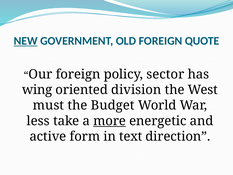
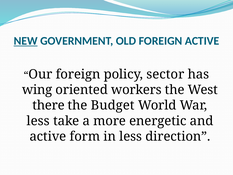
FOREIGN QUOTE: QUOTE -> ACTIVE
division: division -> workers
must: must -> there
more underline: present -> none
in text: text -> less
